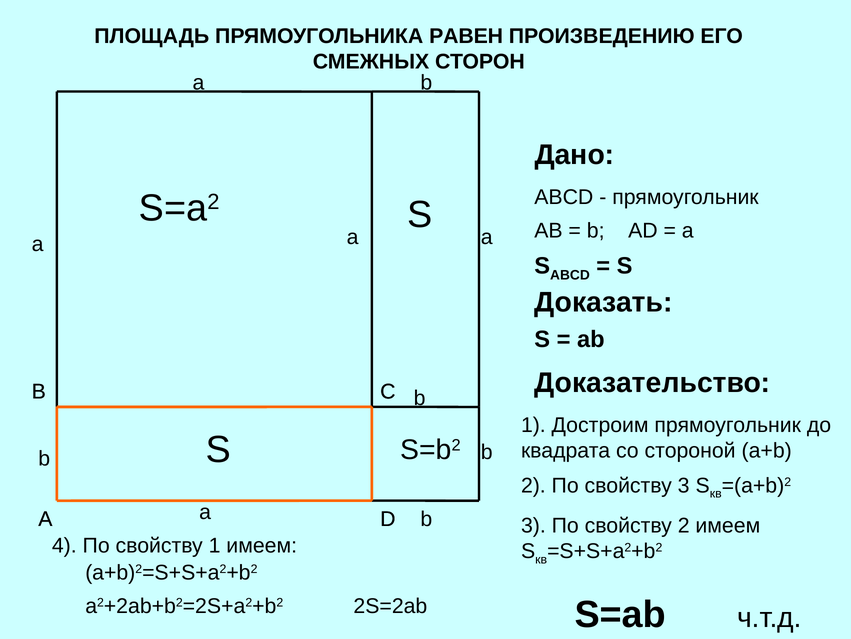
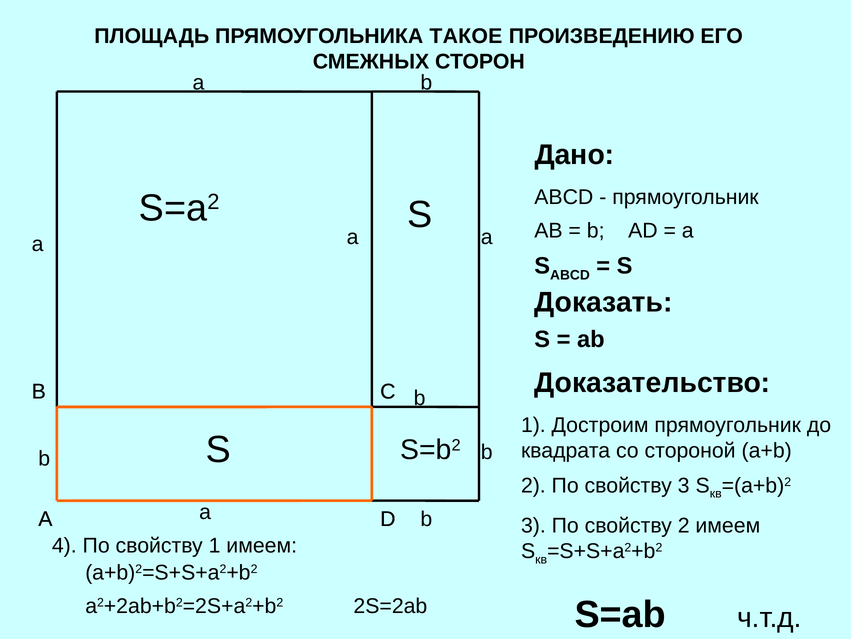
РАВЕН: РАВЕН -> ТАКОЕ
